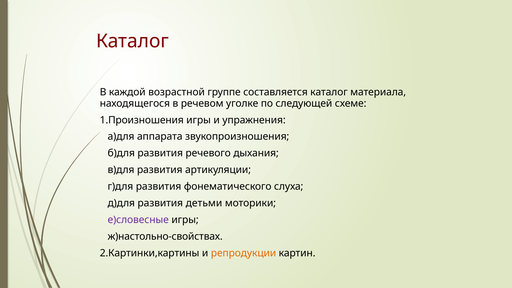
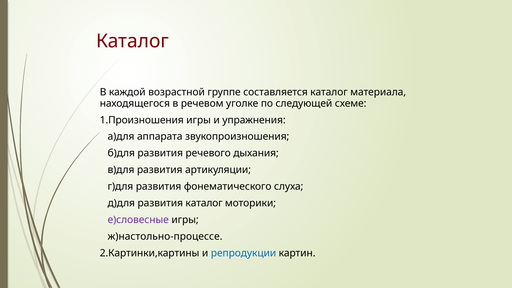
развития детьми: детьми -> каталог
ж)настольно-свойствах: ж)настольно-свойствах -> ж)настольно-процессе
репродукции colour: orange -> blue
